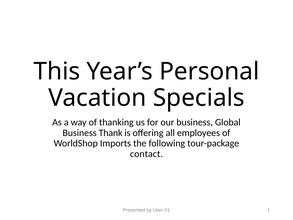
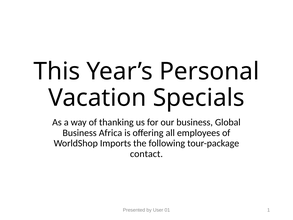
Thank: Thank -> Africa
